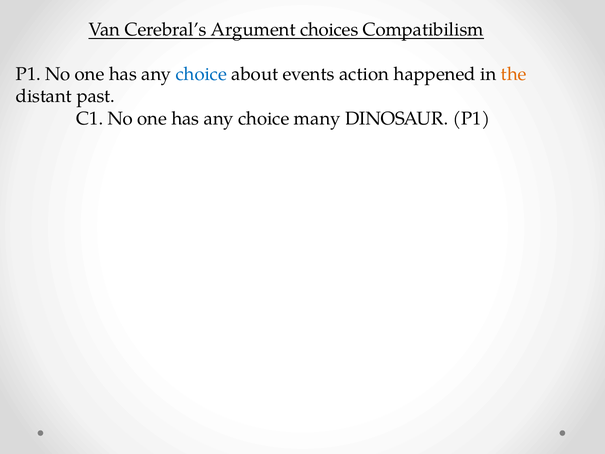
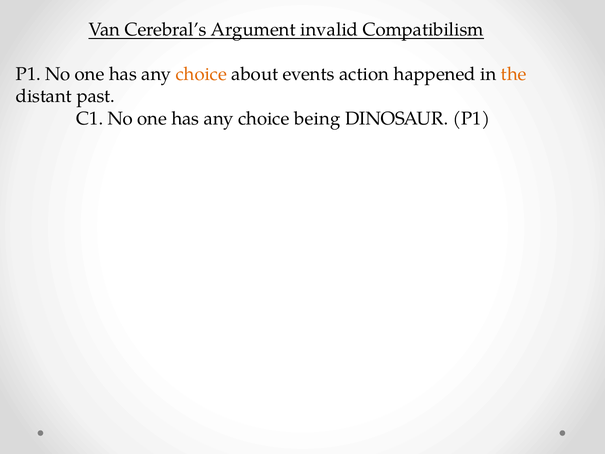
choices: choices -> invalid
choice at (201, 74) colour: blue -> orange
many: many -> being
